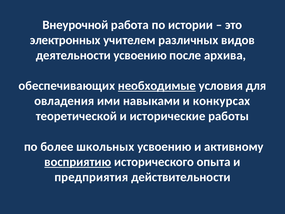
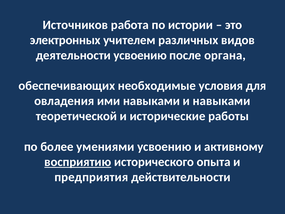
Внеурочной: Внеурочной -> Источников
архива: архива -> органа
необходимые underline: present -> none
и конкурсах: конкурсах -> навыками
школьных: школьных -> умениями
